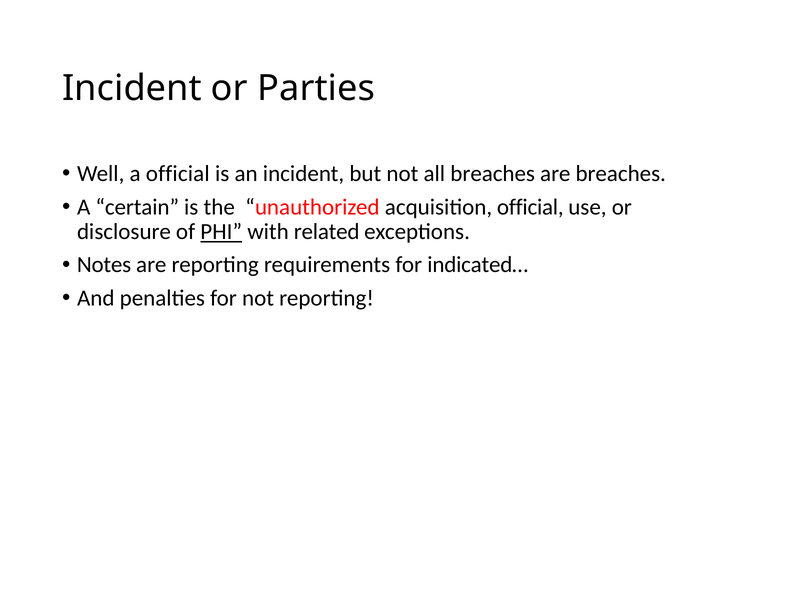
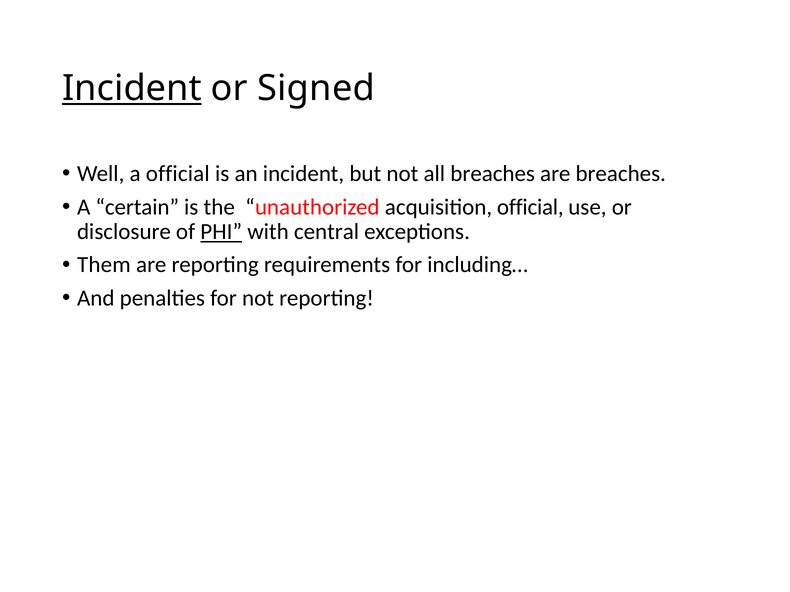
Incident at (132, 89) underline: none -> present
Parties: Parties -> Signed
related: related -> central
Notes: Notes -> Them
indicated…: indicated… -> including…
